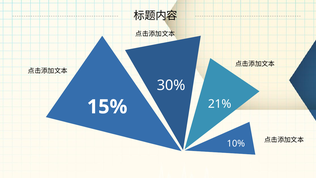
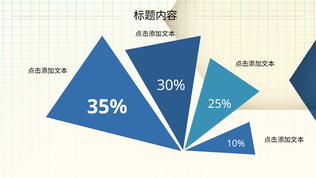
21%: 21% -> 25%
15%: 15% -> 35%
